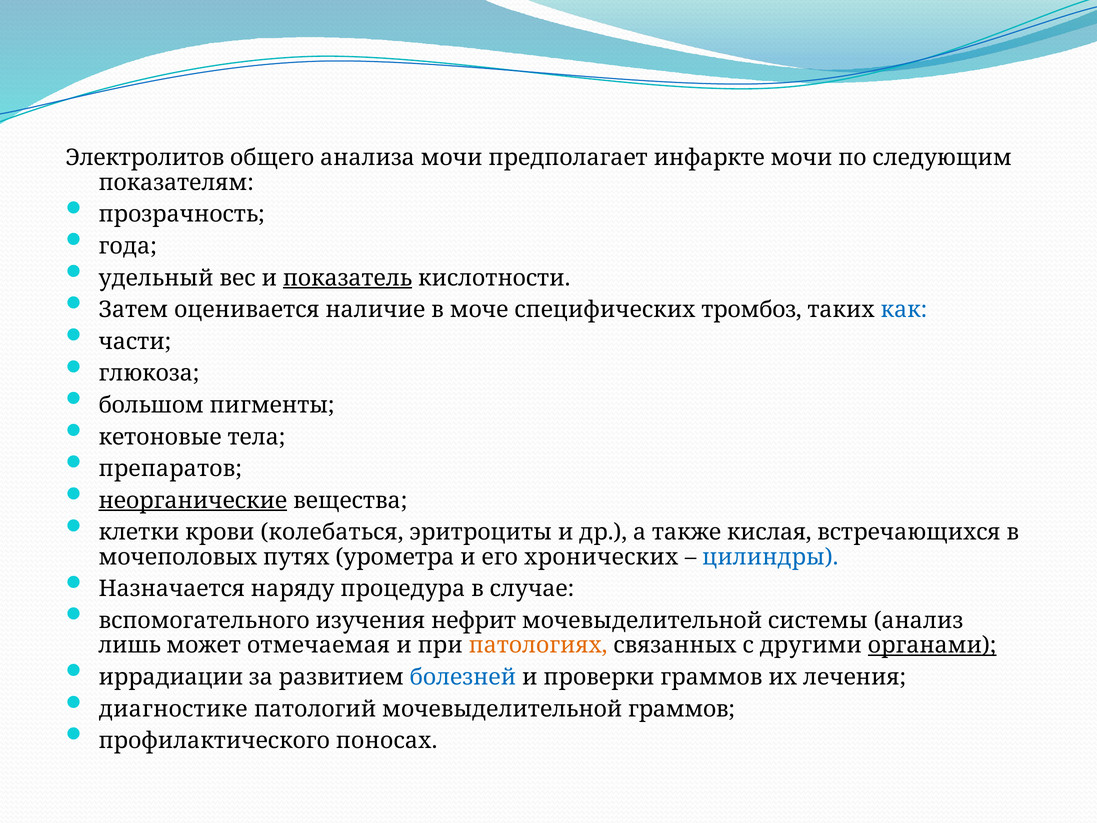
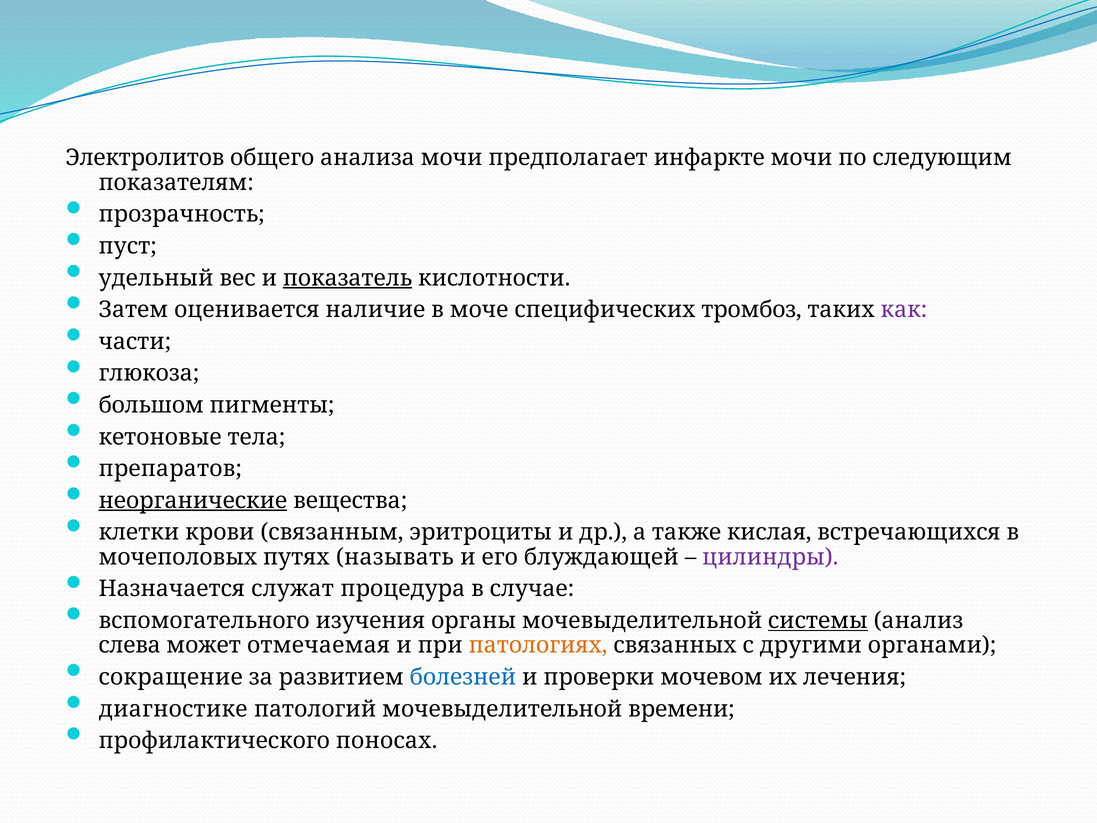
года: года -> пуст
как colour: blue -> purple
колебаться: колебаться -> связанным
урометра: урометра -> называть
хронических: хронических -> блуждающей
цилиндры colour: blue -> purple
наряду: наряду -> служат
нефрит: нефрит -> органы
системы underline: none -> present
лишь: лишь -> слева
органами underline: present -> none
иррадиации: иррадиации -> сокращение
проверки граммов: граммов -> мочевом
мочевыделительной граммов: граммов -> времени
